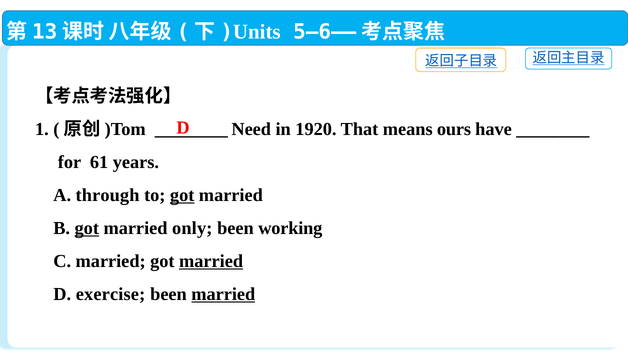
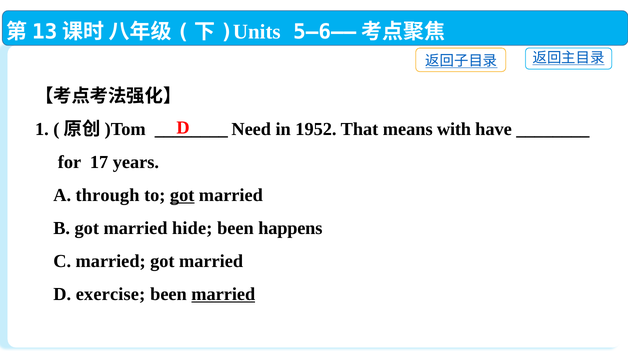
1920: 1920 -> 1952
ours: ours -> with
61: 61 -> 17
got at (87, 228) underline: present -> none
only: only -> hide
working: working -> happens
married at (211, 261) underline: present -> none
